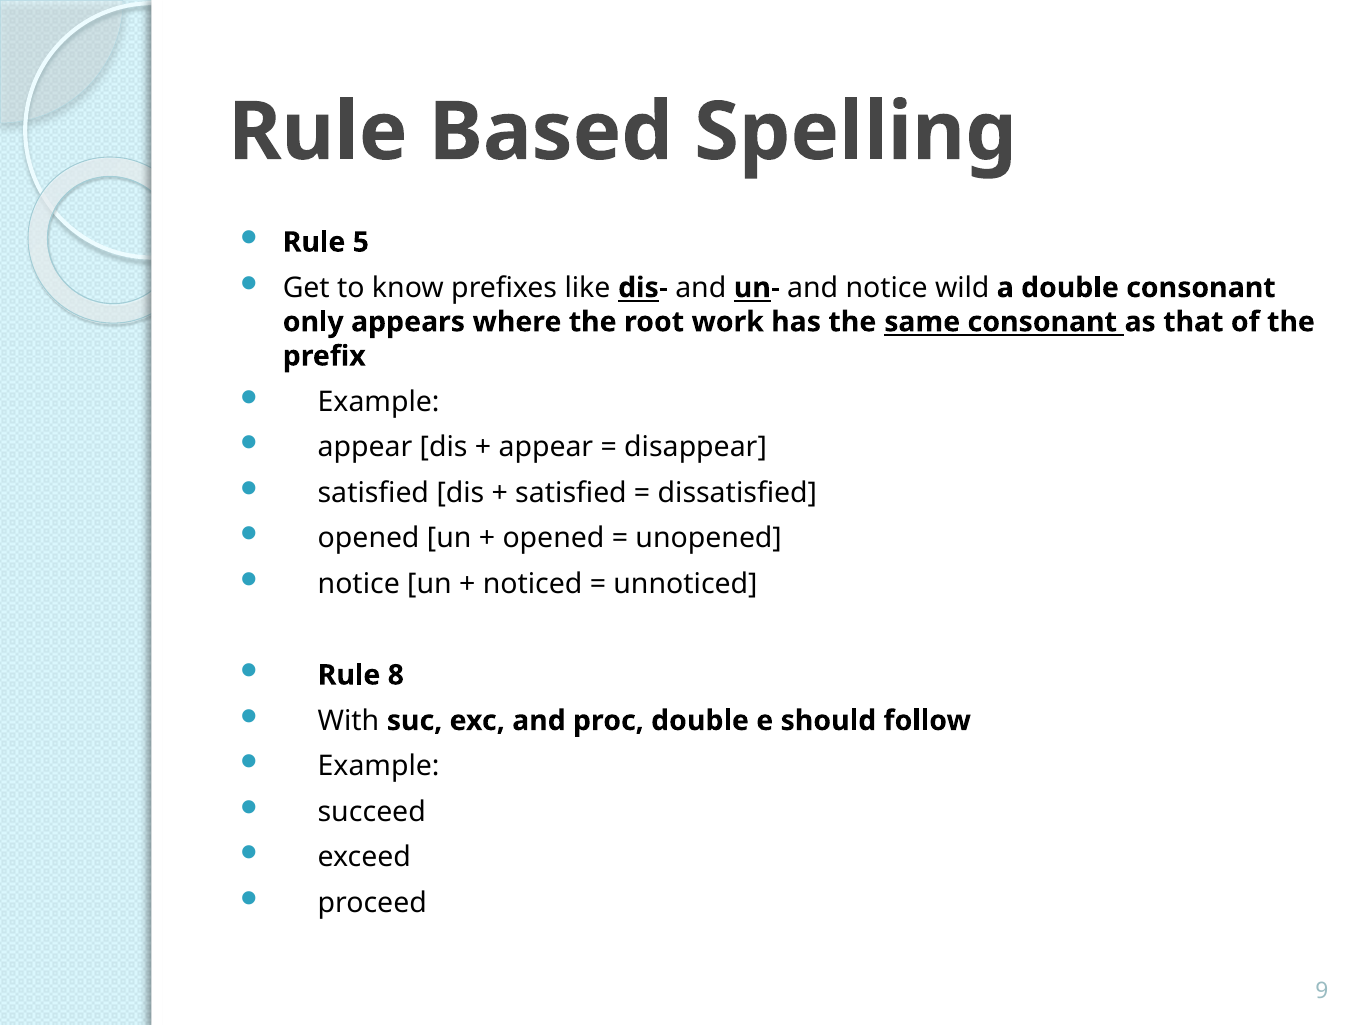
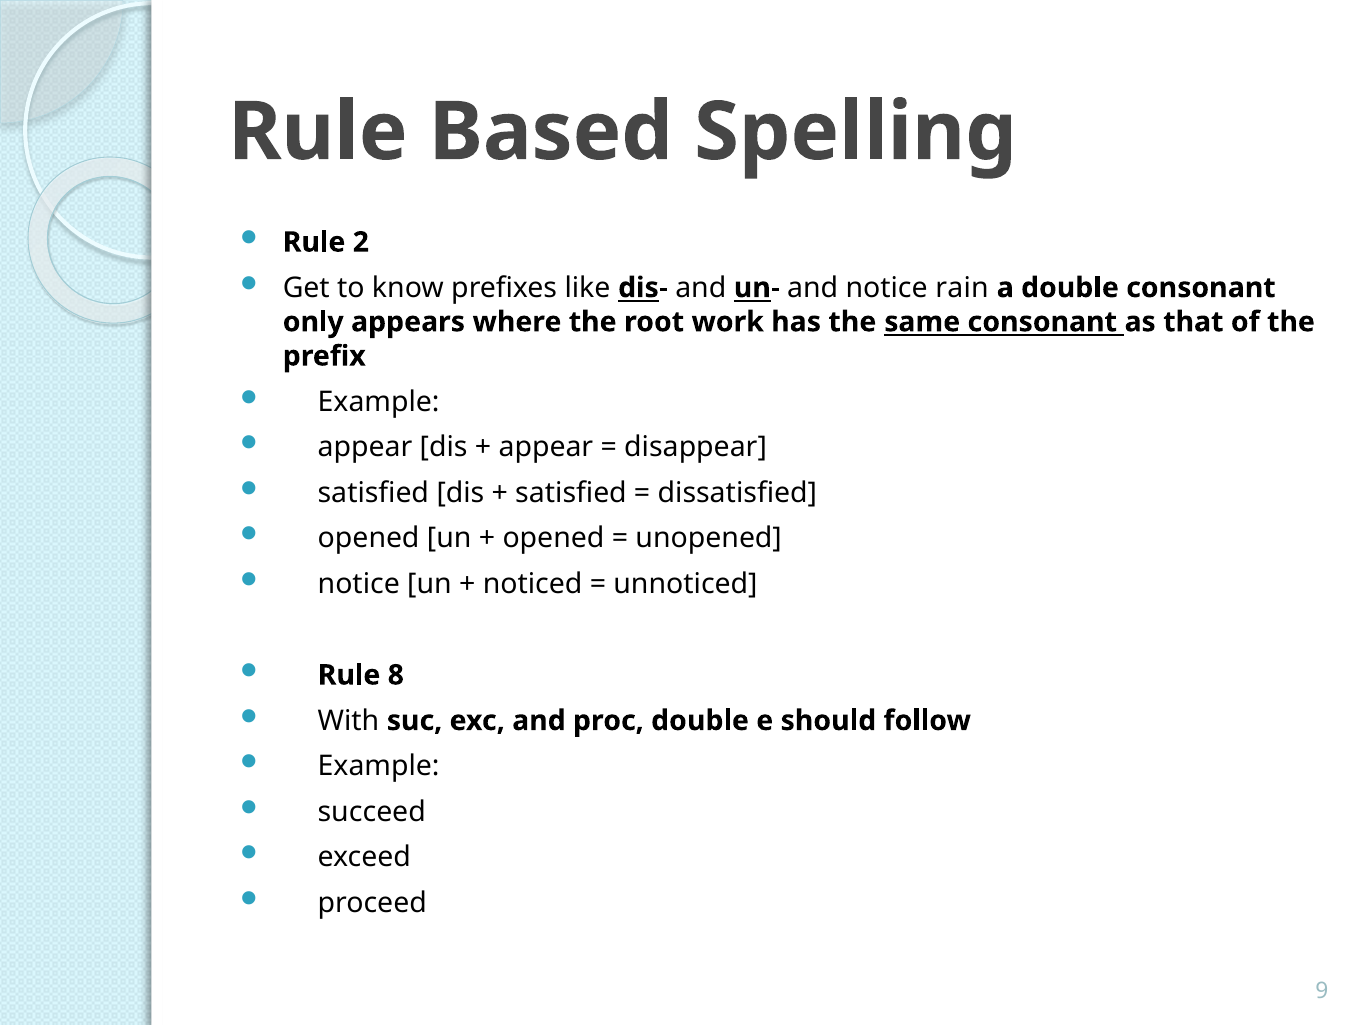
5: 5 -> 2
wild: wild -> rain
